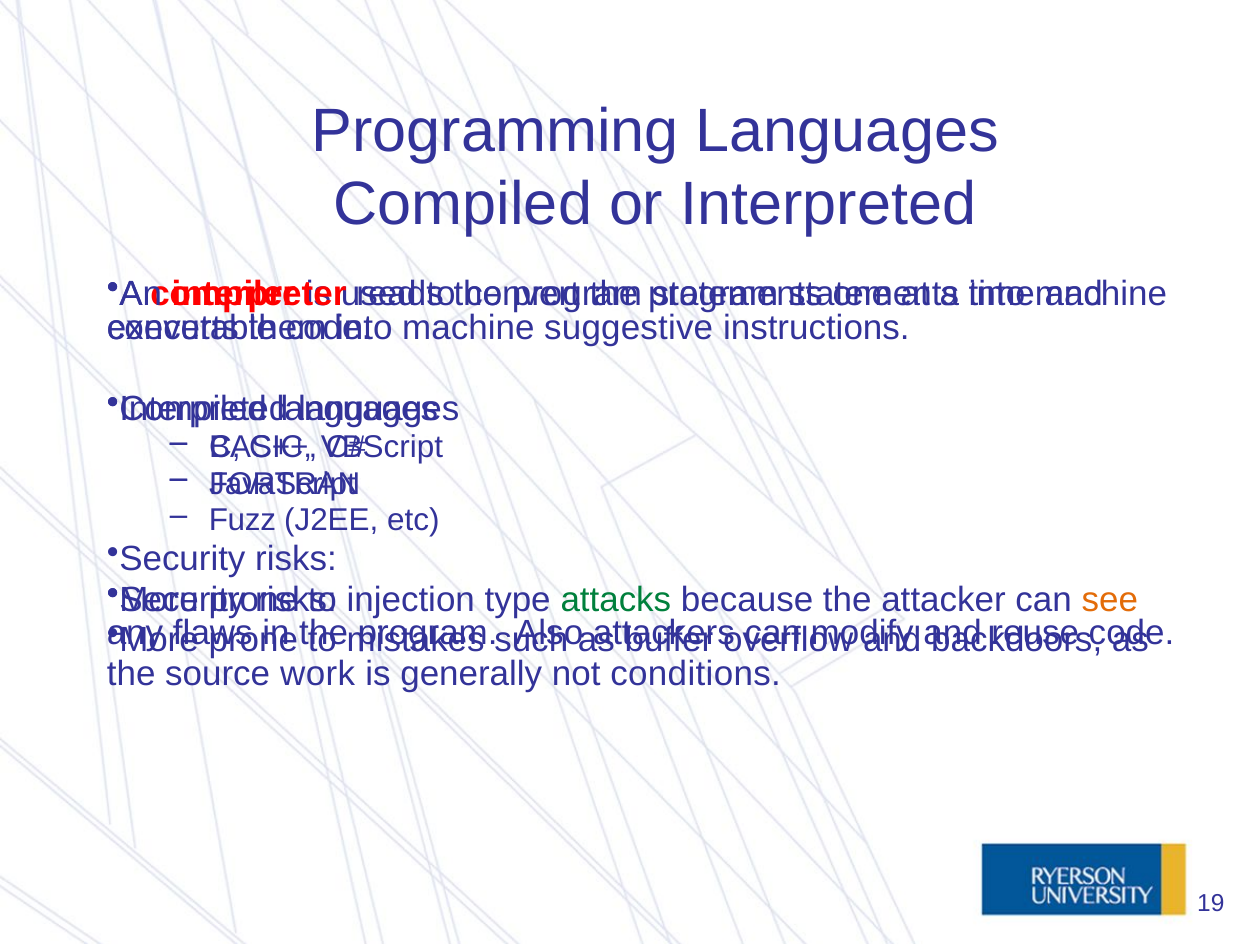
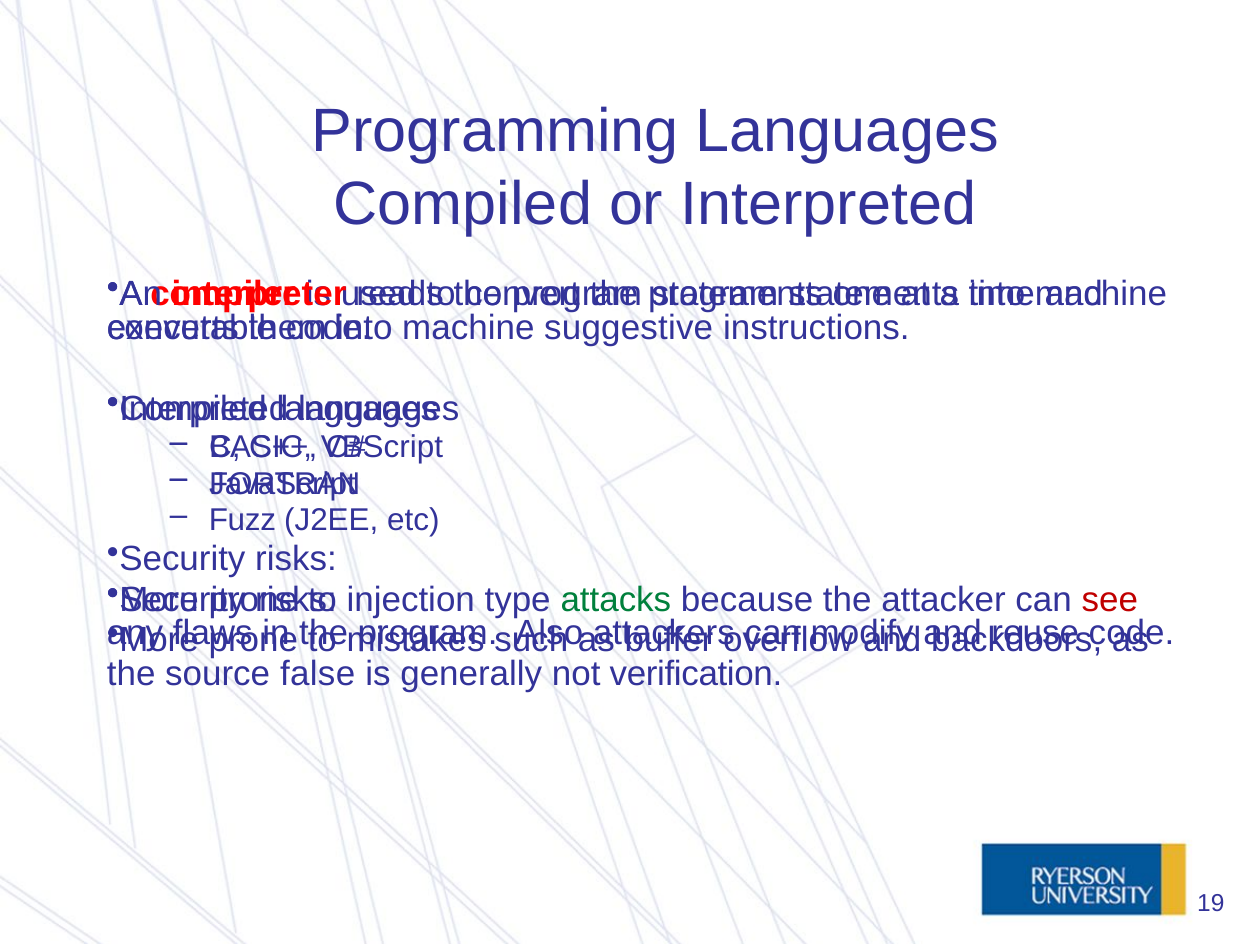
see colour: orange -> red
work: work -> false
conditions: conditions -> verification
